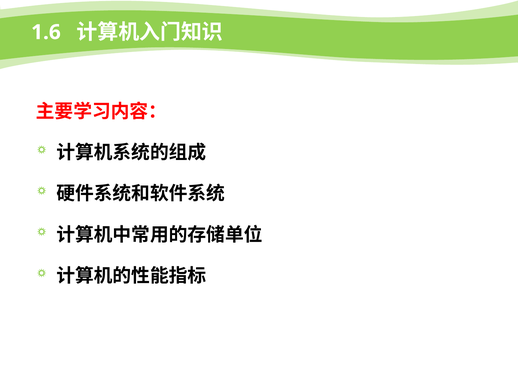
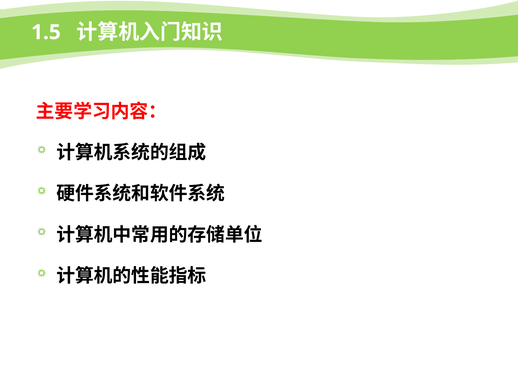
1.6: 1.6 -> 1.5
